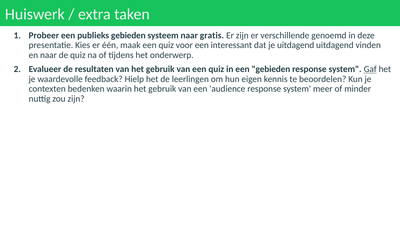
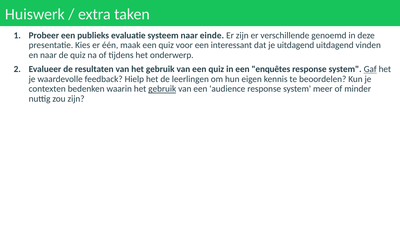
publieks gebieden: gebieden -> evaluatie
gratis: gratis -> einde
een gebieden: gebieden -> enquêtes
gebruik at (162, 89) underline: none -> present
